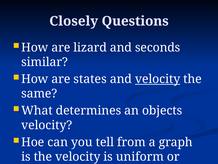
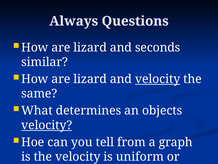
Closely: Closely -> Always
states at (90, 79): states -> lizard
velocity at (47, 125) underline: none -> present
